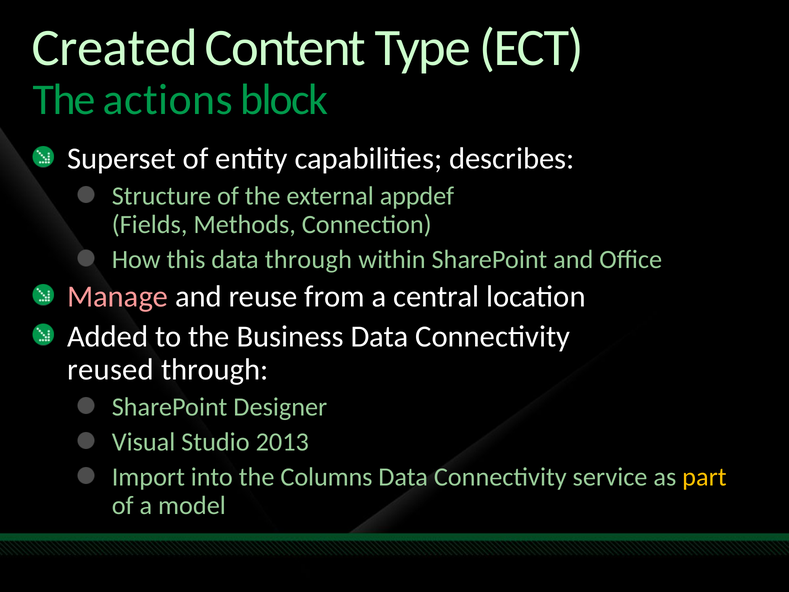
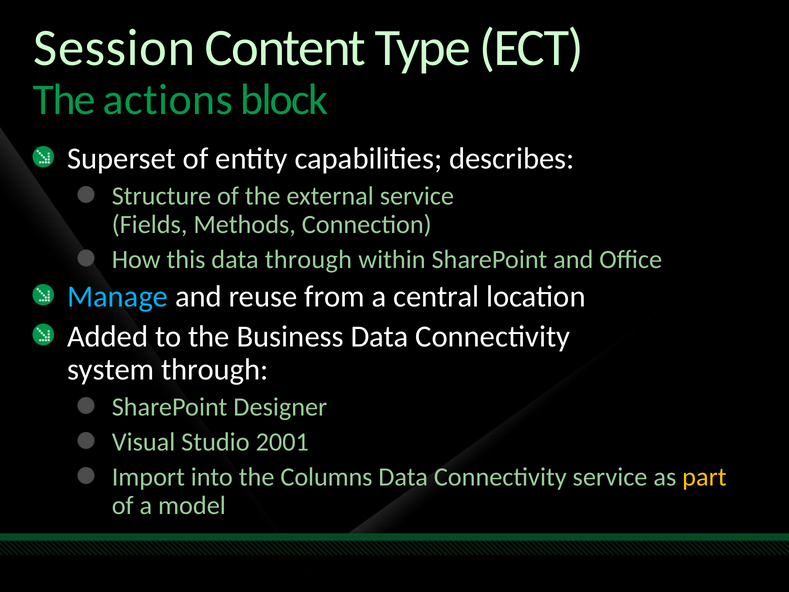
Created: Created -> Session
external appdef: appdef -> service
Manage colour: pink -> light blue
reused: reused -> system
2013: 2013 -> 2001
